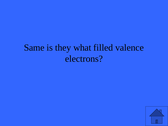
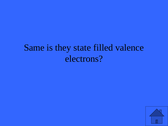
what: what -> state
